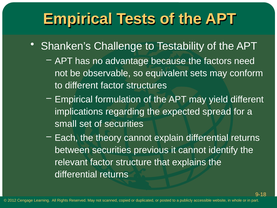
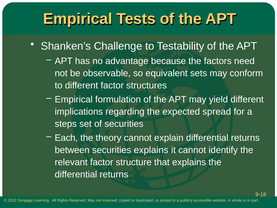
small: small -> steps
securities previous: previous -> explains
